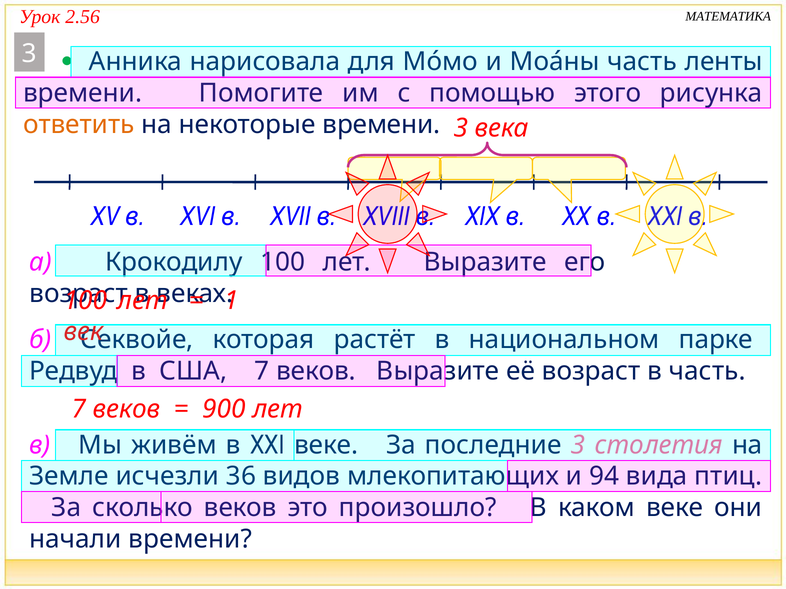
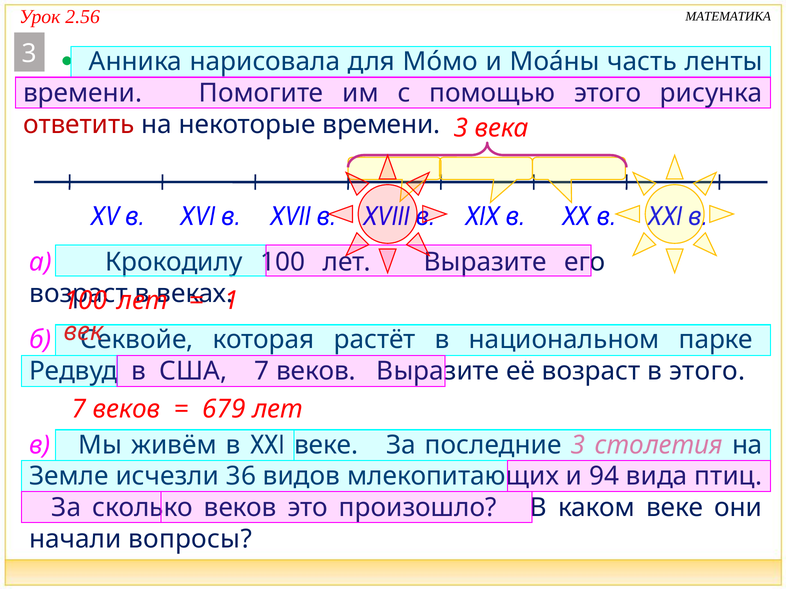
ответить colour: orange -> red
в часть: часть -> этого
900: 900 -> 679
начали времени: времени -> вопросы
